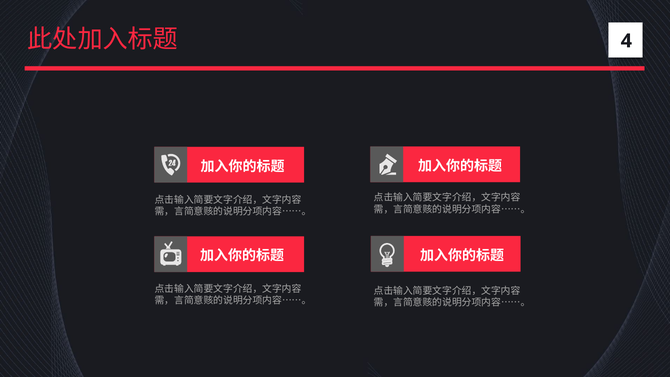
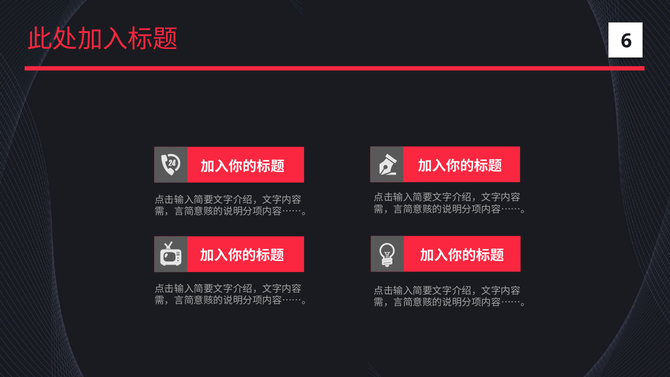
4: 4 -> 6
